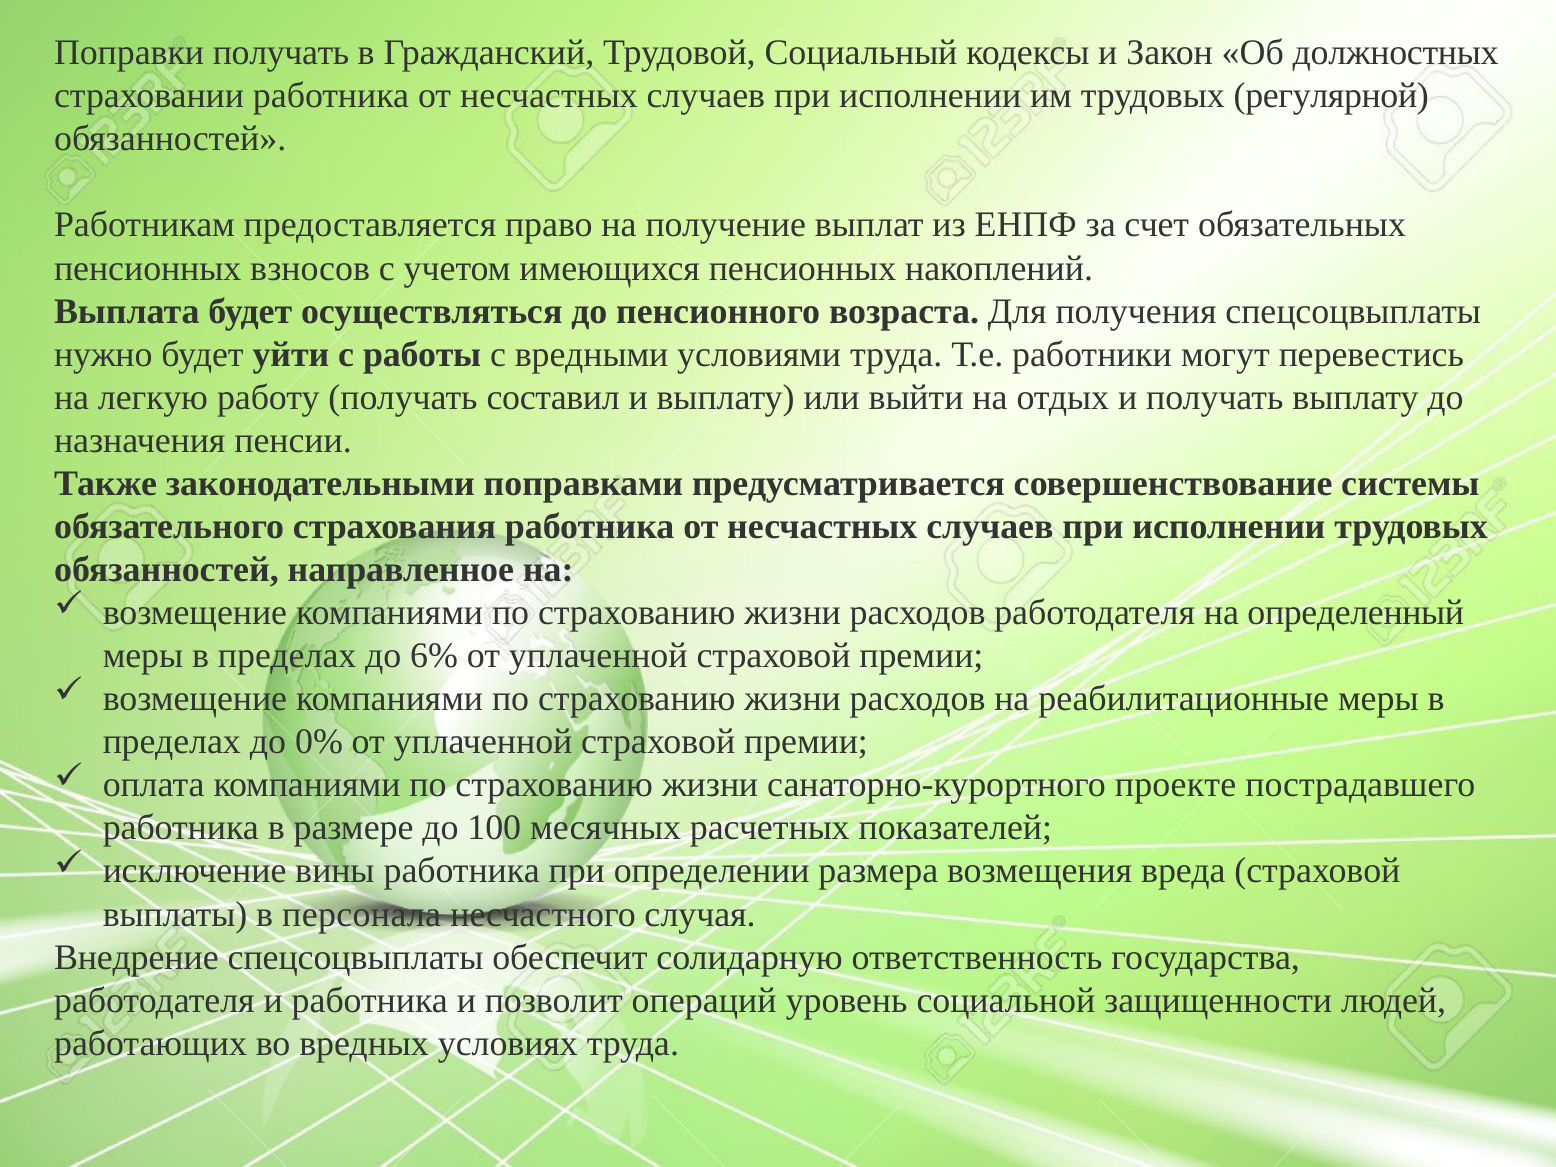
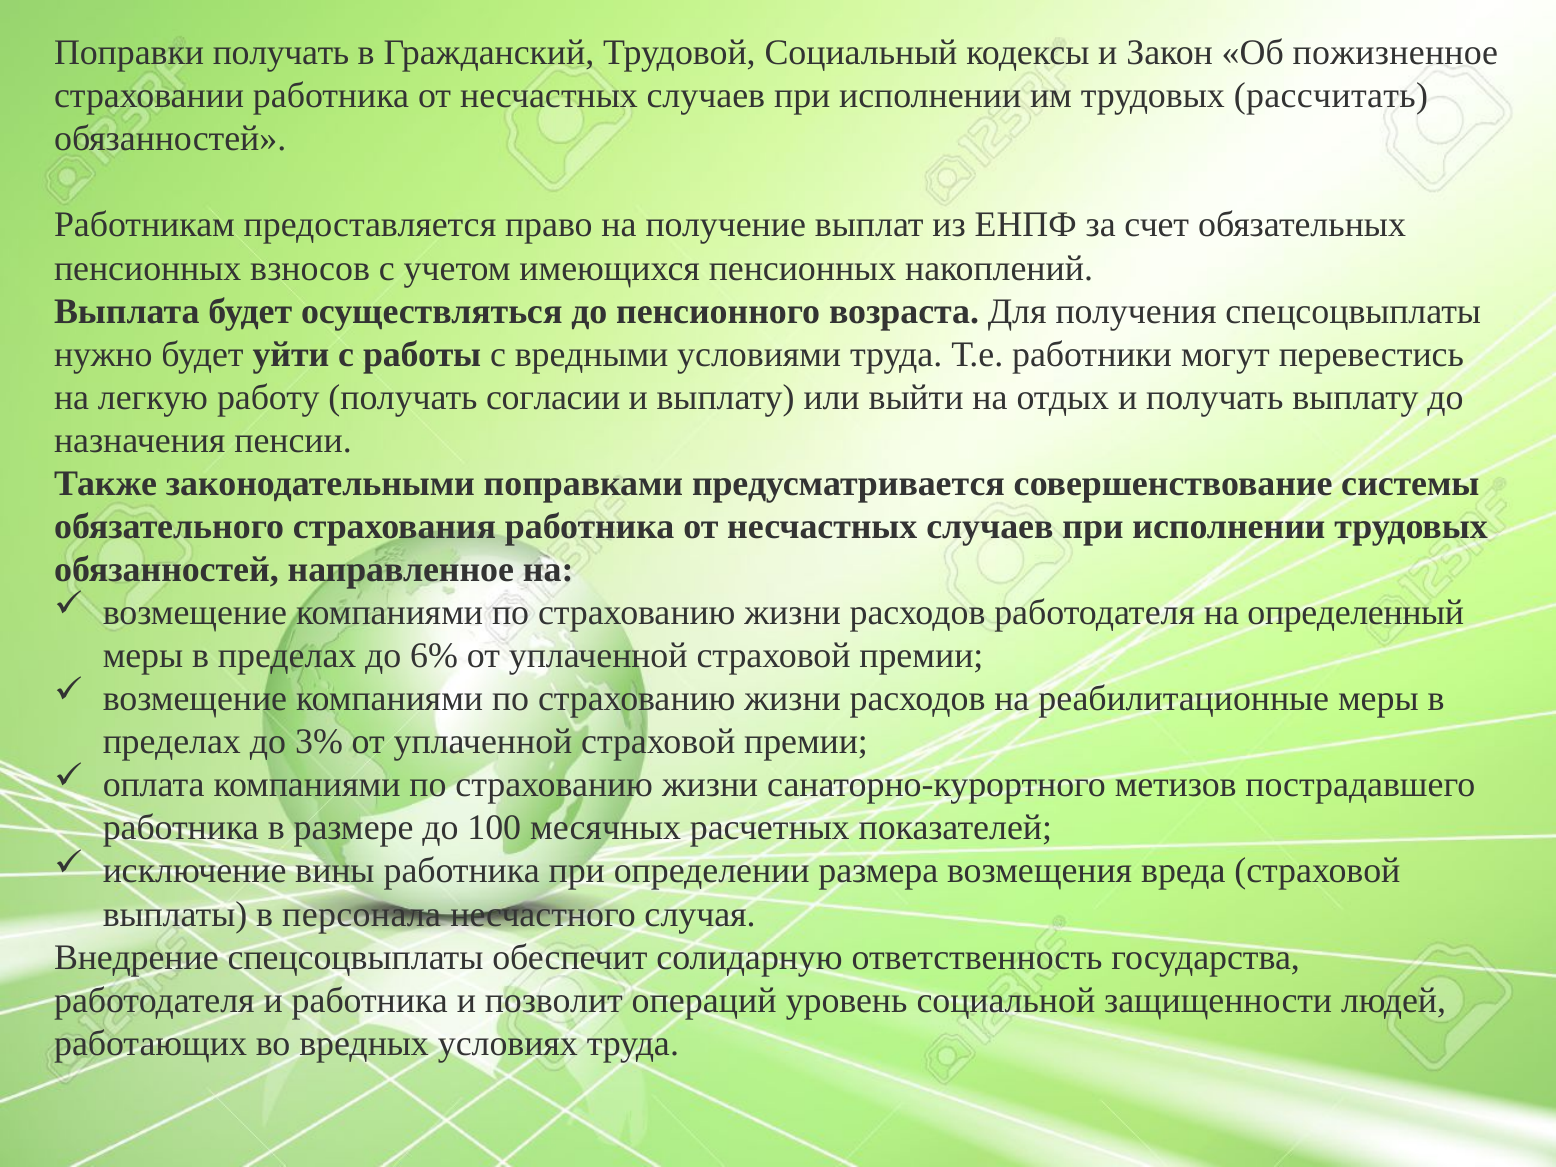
должностных: должностных -> пожизненное
регулярной: регулярной -> рассчитать
составил: составил -> согласии
0%: 0% -> 3%
проекте: проекте -> метизов
